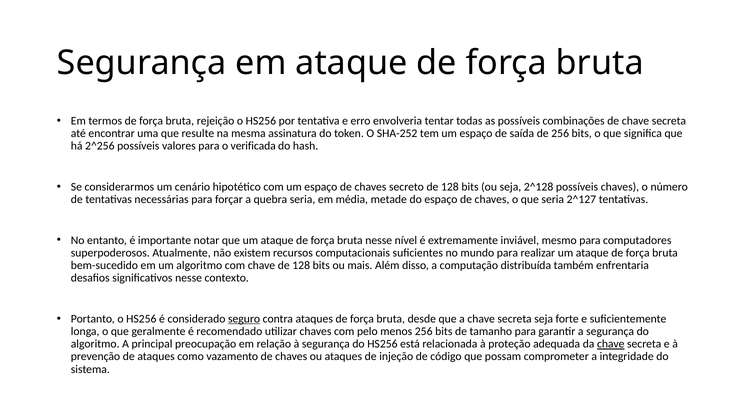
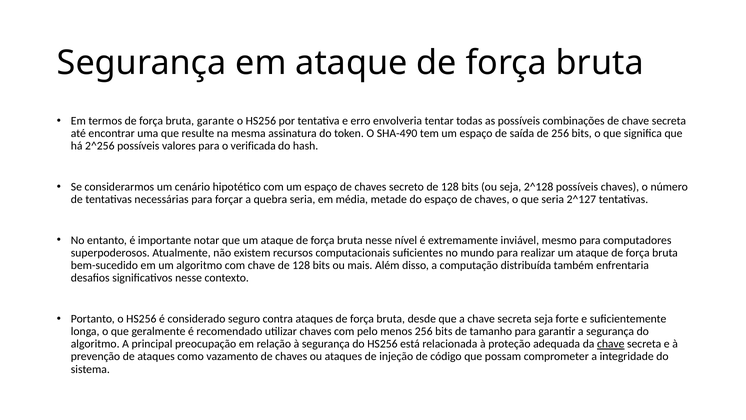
rejeição: rejeição -> garante
SHA-252: SHA-252 -> SHA-490
seguro underline: present -> none
